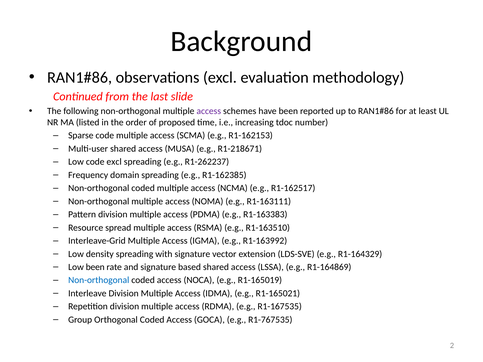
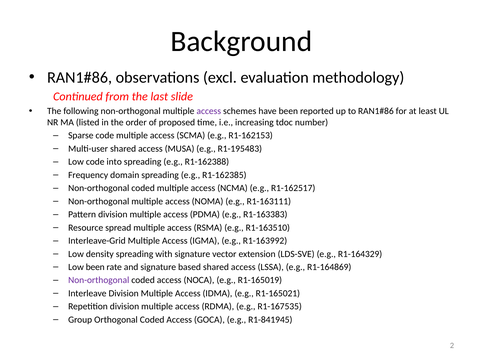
R1-218671: R1-218671 -> R1-195483
code excl: excl -> into
R1-262237: R1-262237 -> R1-162388
Non-orthogonal at (99, 280) colour: blue -> purple
R1-767535: R1-767535 -> R1-841945
